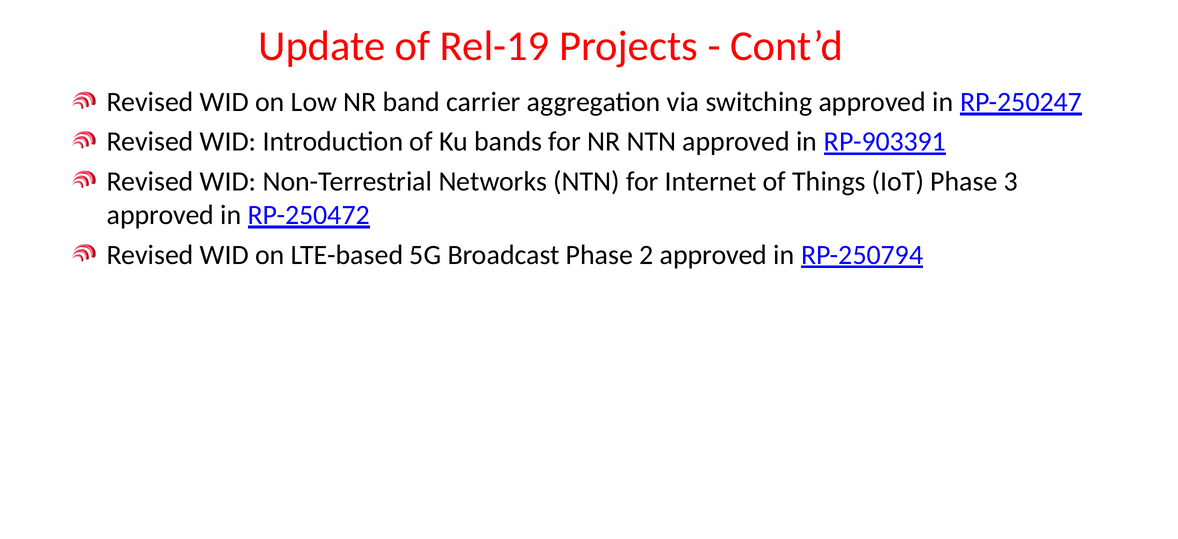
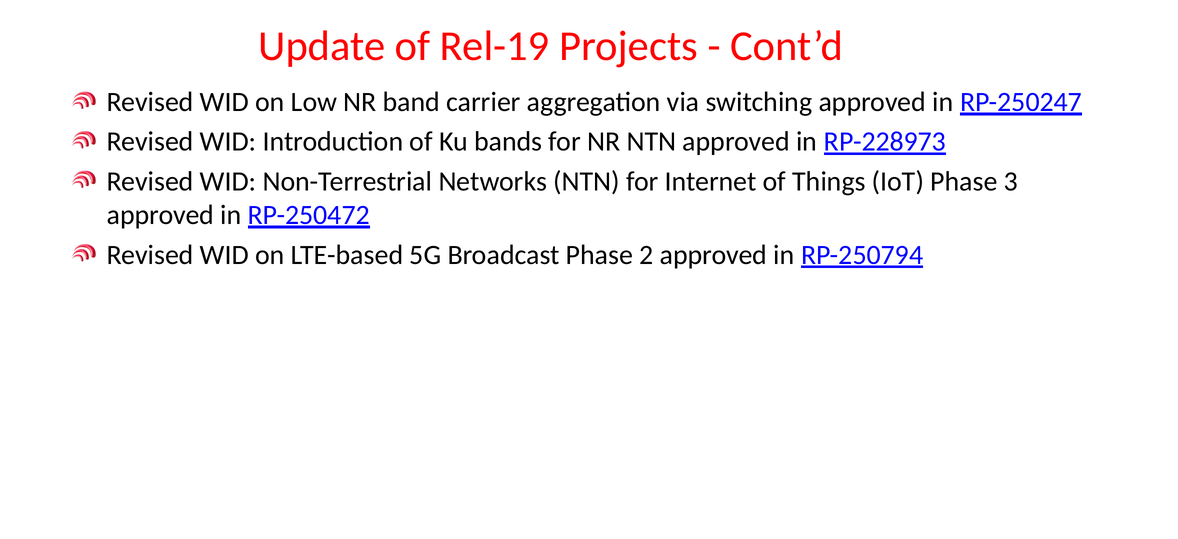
RP-903391: RP-903391 -> RP-228973
